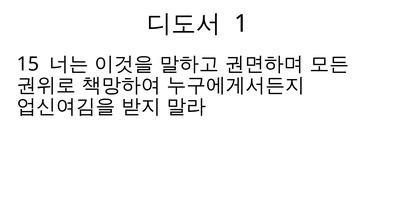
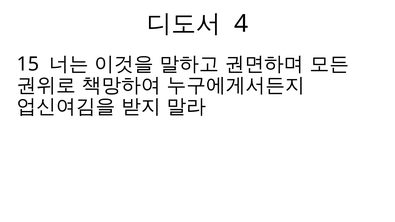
1: 1 -> 4
